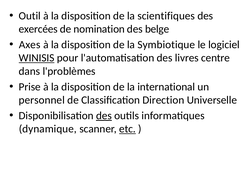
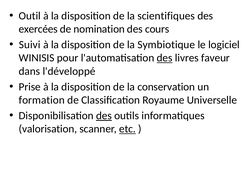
belge: belge -> cours
Axes: Axes -> Suivi
WINISIS underline: present -> none
des at (165, 58) underline: none -> present
centre: centre -> faveur
l'problèmes: l'problèmes -> l'développé
international: international -> conservation
personnel: personnel -> formation
Direction: Direction -> Royaume
dynamique: dynamique -> valorisation
